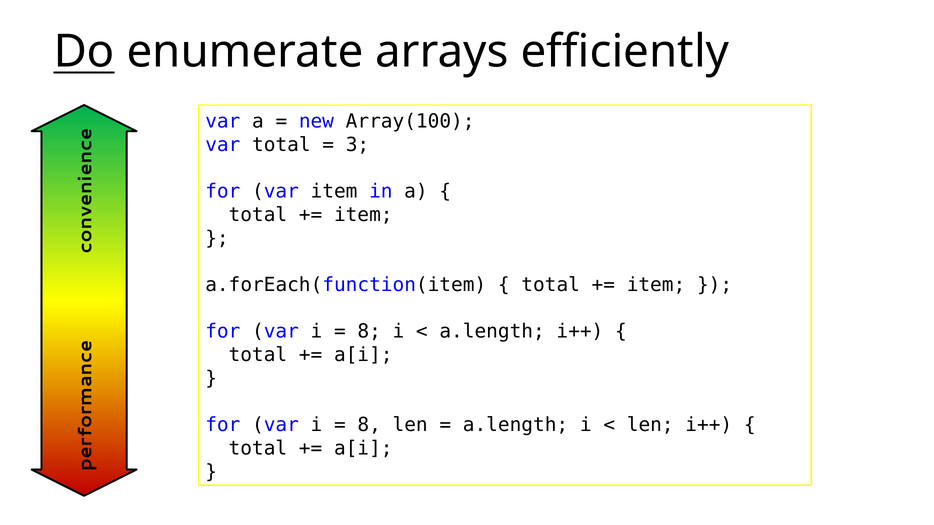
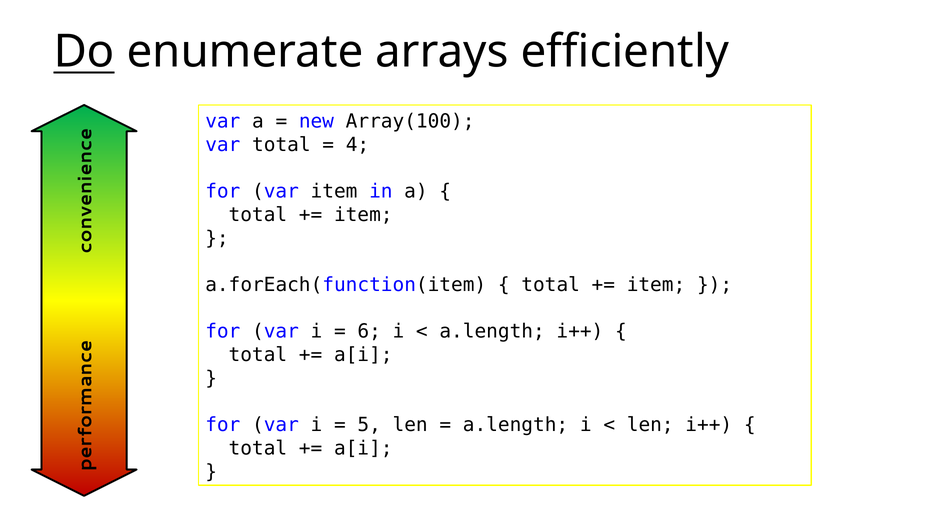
3: 3 -> 4
8 at (369, 332): 8 -> 6
8 at (369, 425): 8 -> 5
